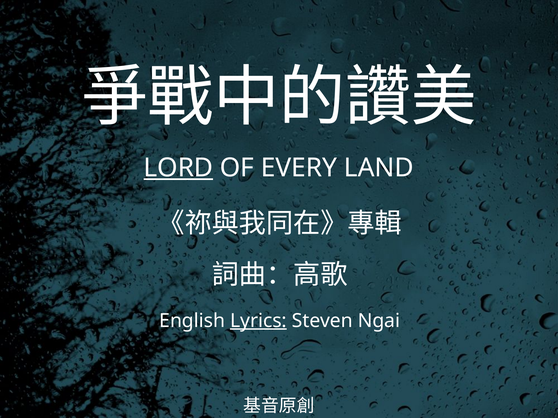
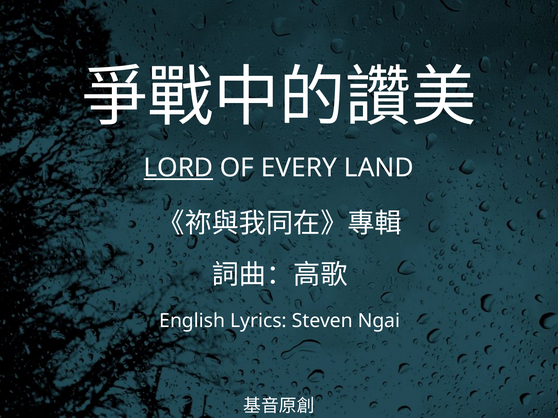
Lyrics underline: present -> none
